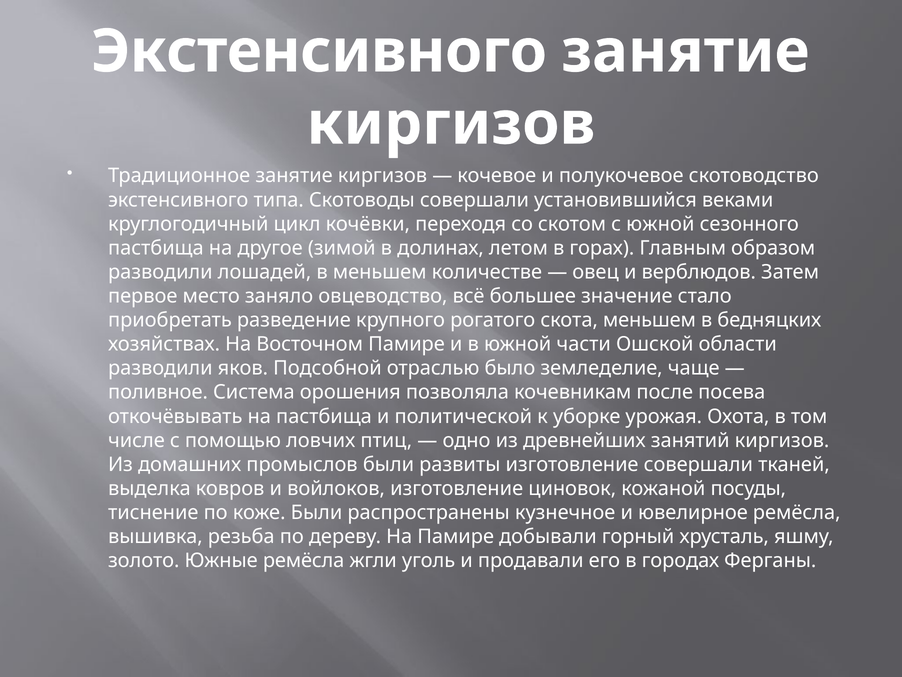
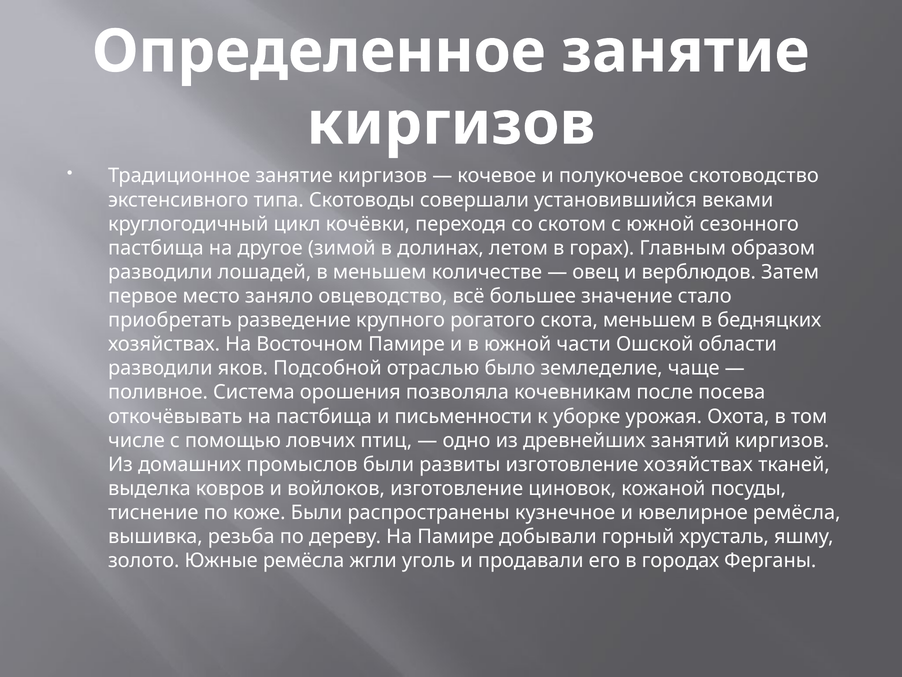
Экстенсивного at (319, 52): Экстенсивного -> Определенное
политической: политической -> письменности
изготовление совершали: совершали -> хозяйствах
